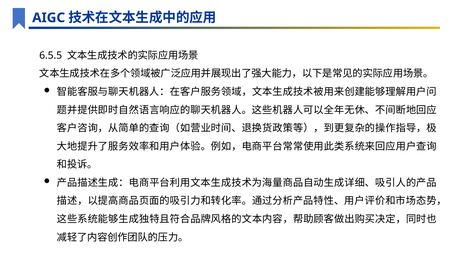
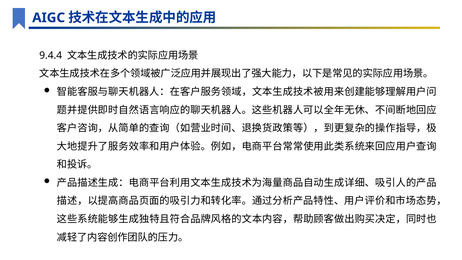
6.5.5: 6.5.5 -> 9.4.4
